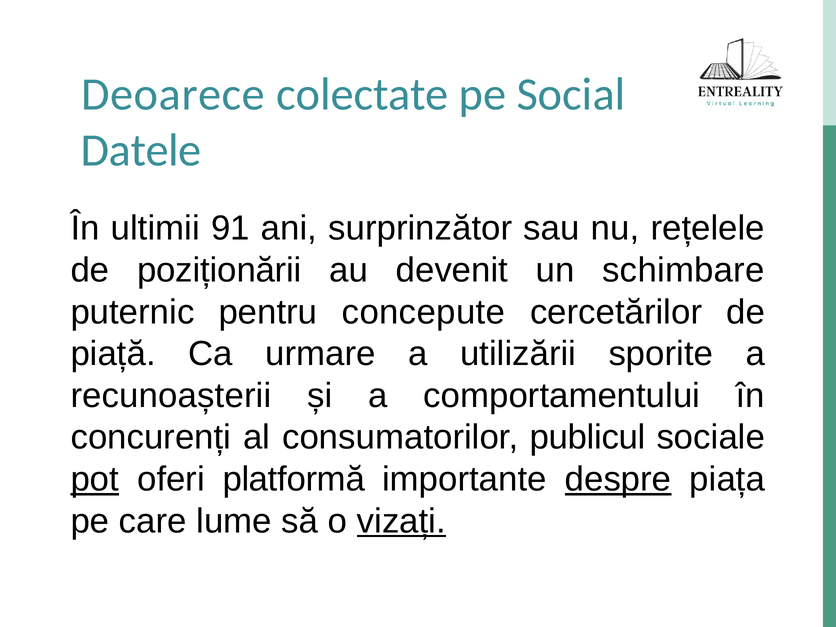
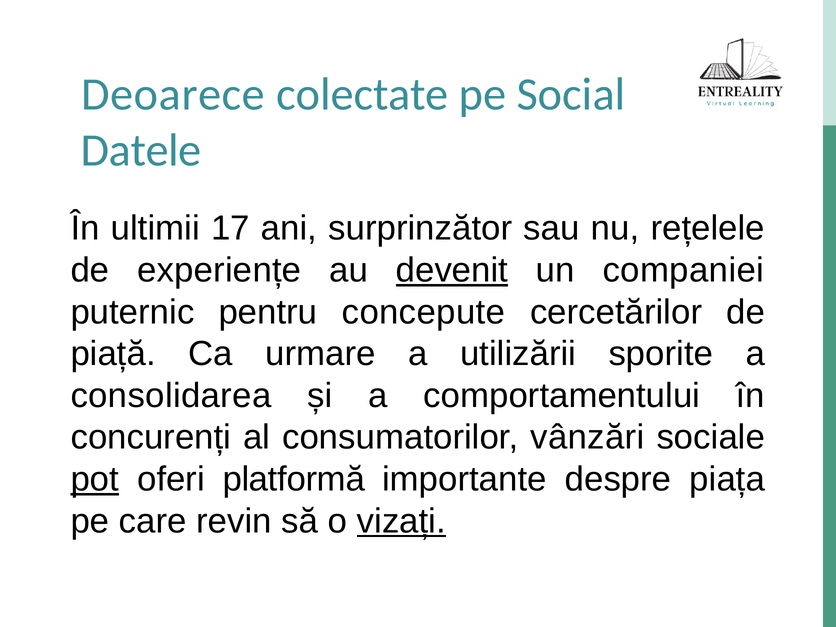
91: 91 -> 17
poziționării: poziționării -> experiențe
devenit underline: none -> present
schimbare: schimbare -> companiei
recunoașterii: recunoașterii -> consolidarea
publicul: publicul -> vânzări
despre underline: present -> none
lume: lume -> revin
